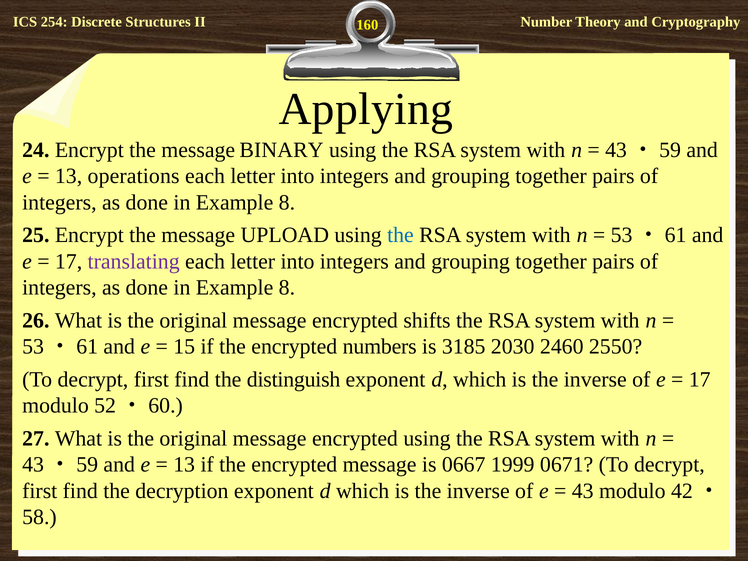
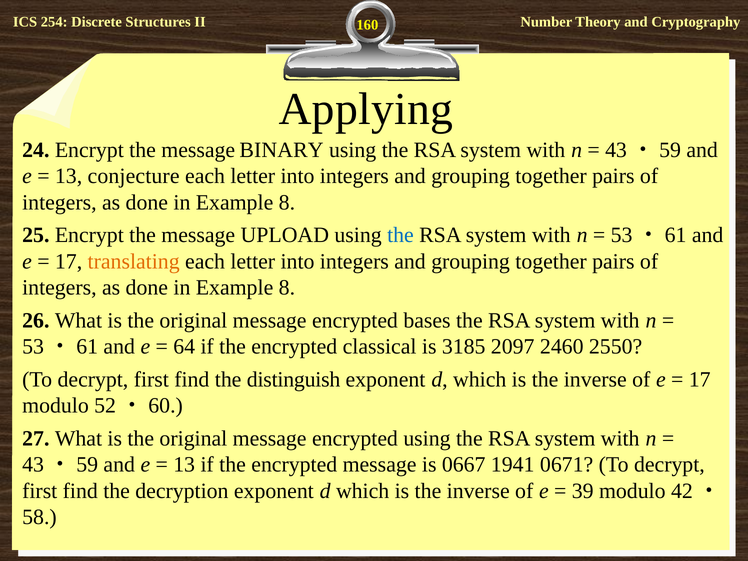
operations: operations -> conjecture
translating colour: purple -> orange
shifts: shifts -> bases
15: 15 -> 64
numbers: numbers -> classical
2030: 2030 -> 2097
1999: 1999 -> 1941
43: 43 -> 39
